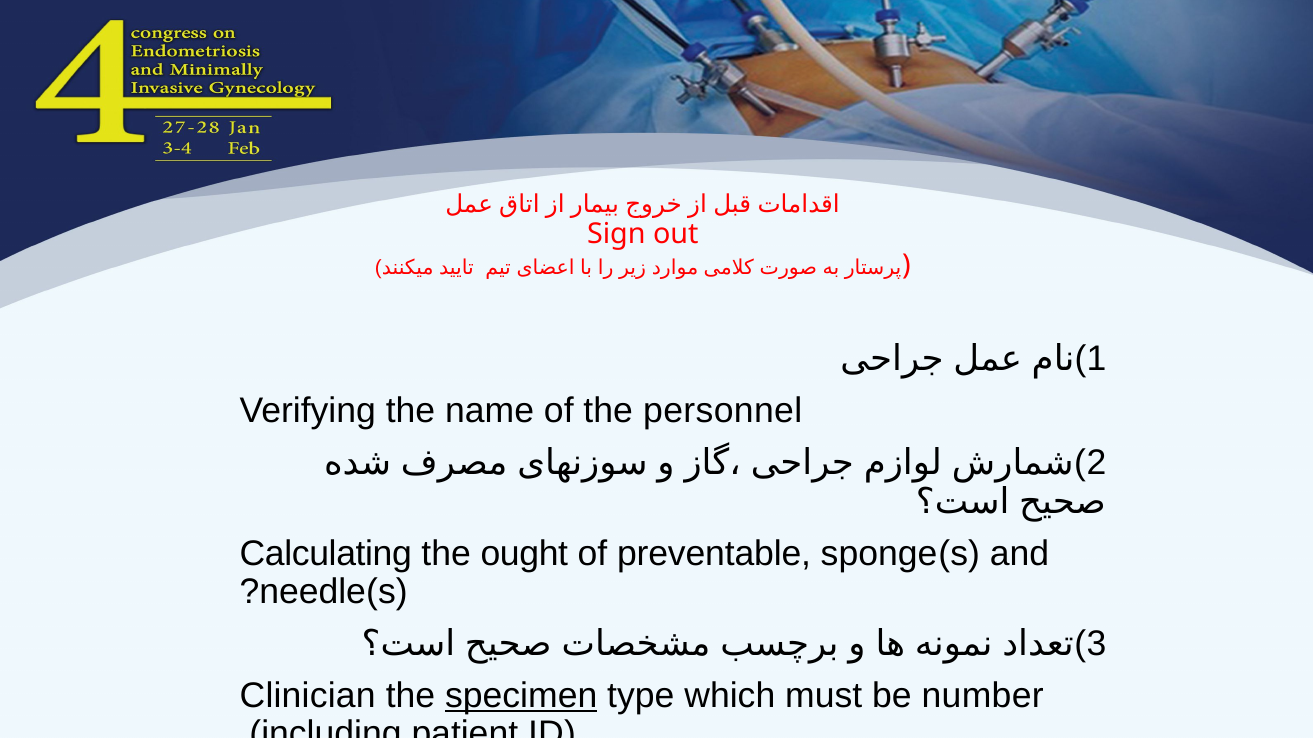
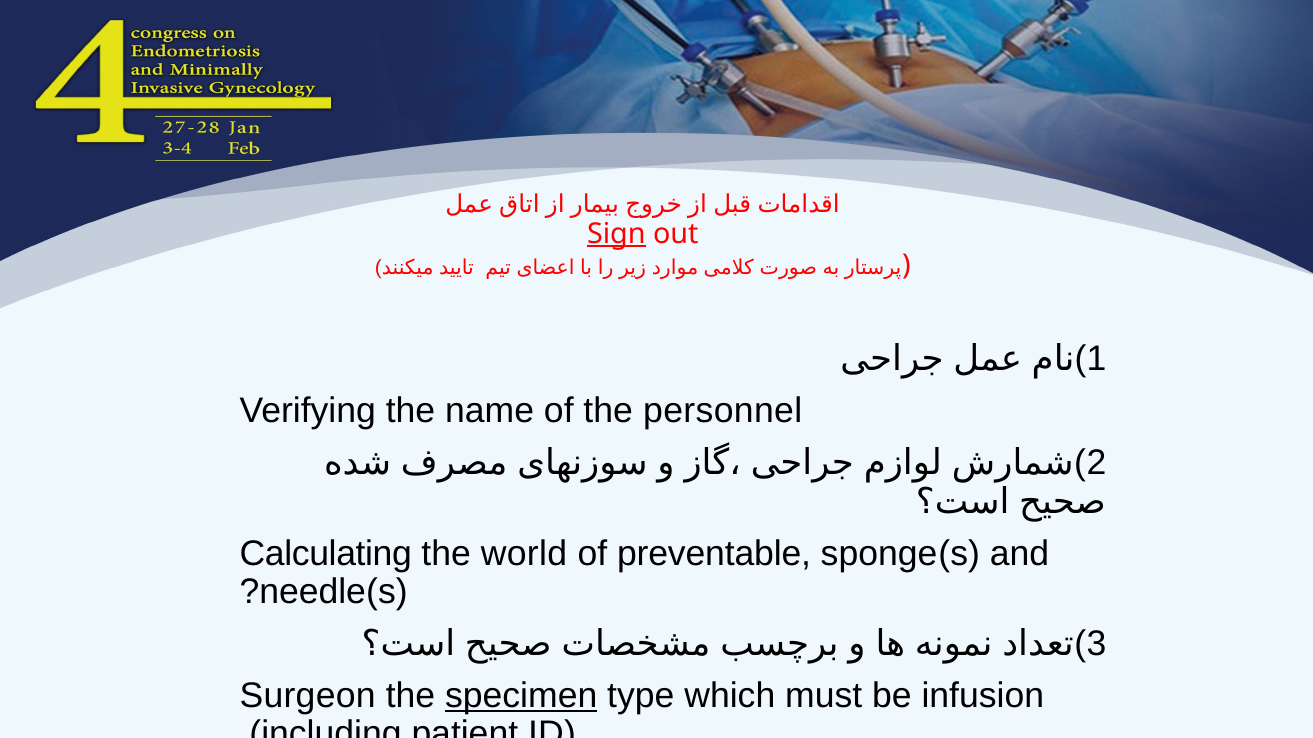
Sign underline: none -> present
ought: ought -> world
Clinician: Clinician -> Surgeon
number: number -> infusion
